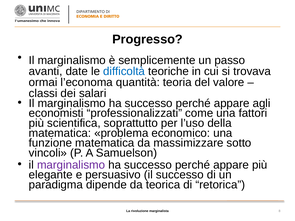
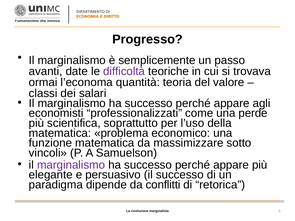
difficoltà colour: blue -> purple
fattori: fattori -> perde
teorica: teorica -> conflitti
